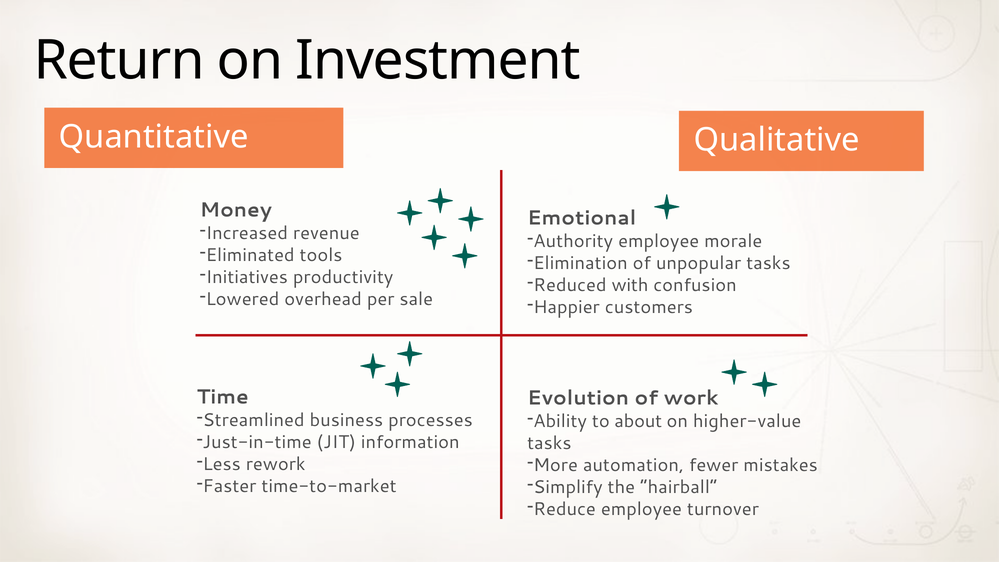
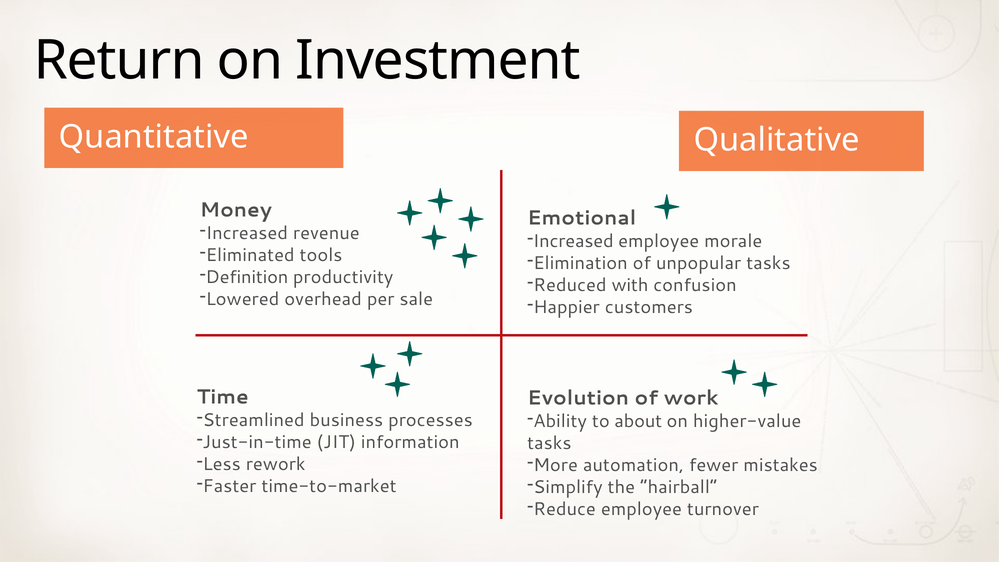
Authority at (573, 241): Authority -> Increased
Initiatives: Initiatives -> Definition
